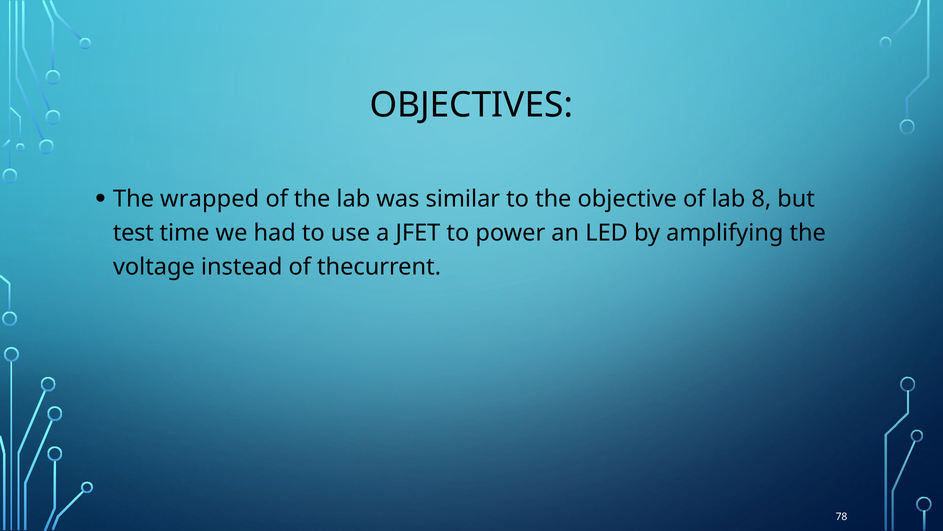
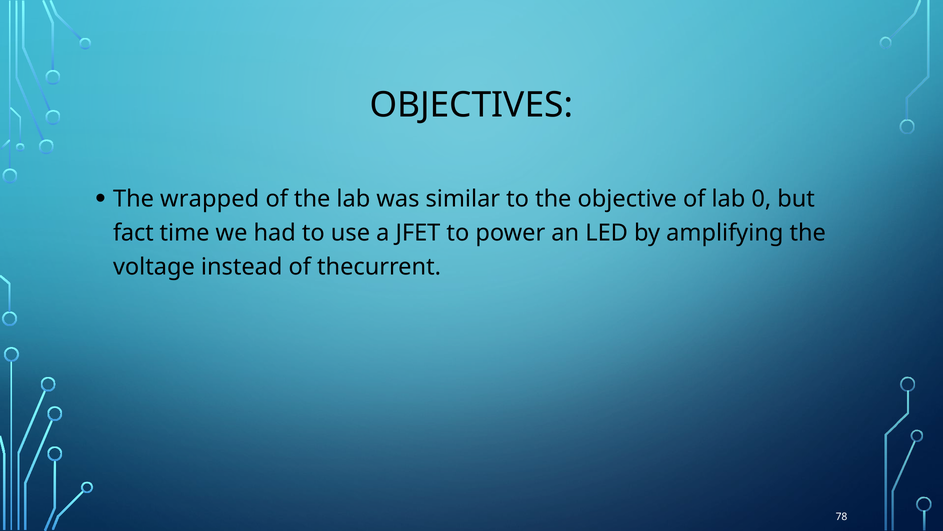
8: 8 -> 0
test: test -> fact
